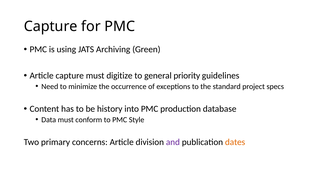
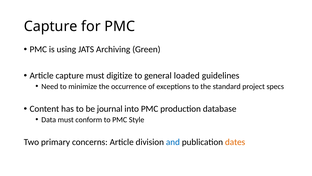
priority: priority -> loaded
history: history -> journal
and colour: purple -> blue
